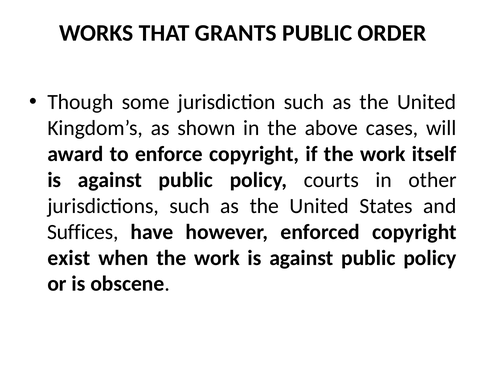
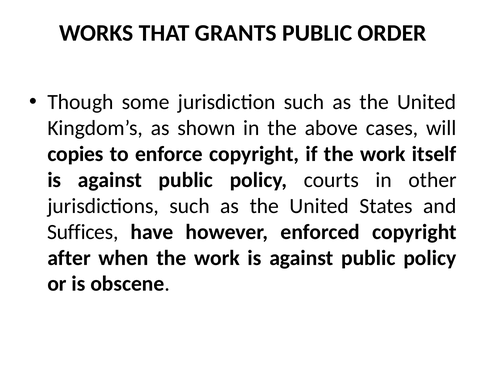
award: award -> copies
exist: exist -> after
